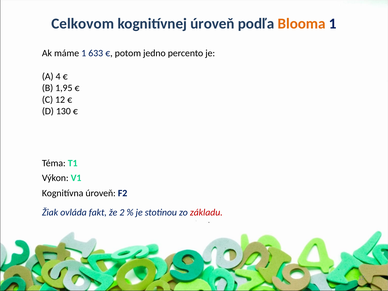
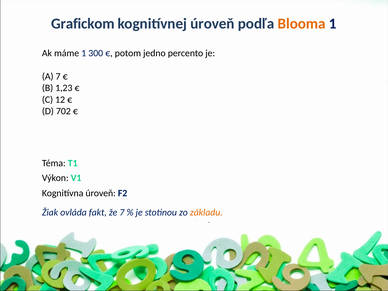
Celkovom: Celkovom -> Grafickom
633: 633 -> 300
A 4: 4 -> 7
1,95: 1,95 -> 1,23
130: 130 -> 702
že 2: 2 -> 7
základu colour: red -> orange
